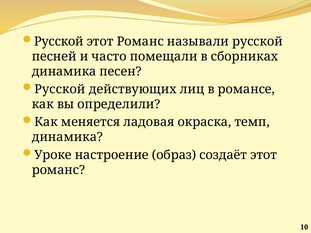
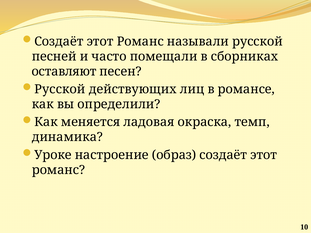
Русской at (59, 42): Русской -> Создаёт
динамика at (64, 72): динамика -> оставляют
